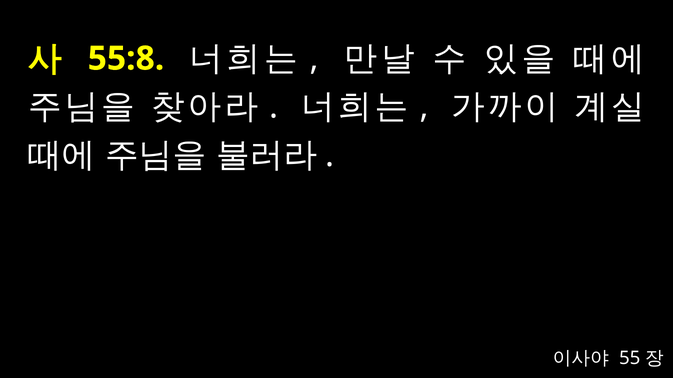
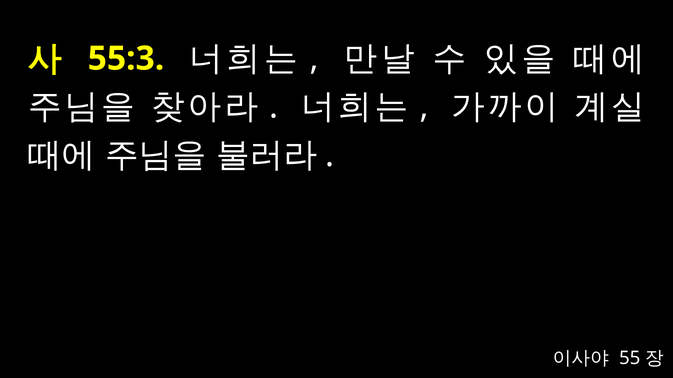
55:8: 55:8 -> 55:3
